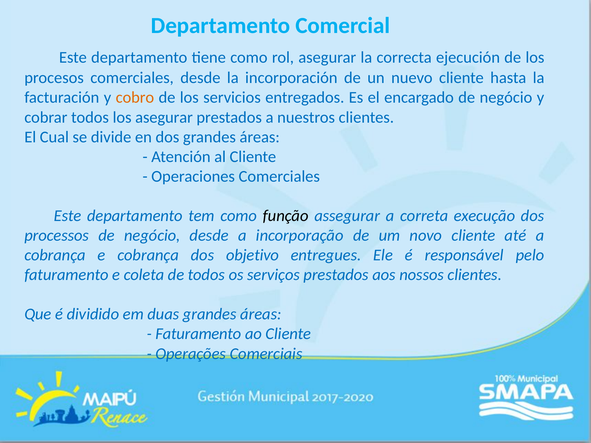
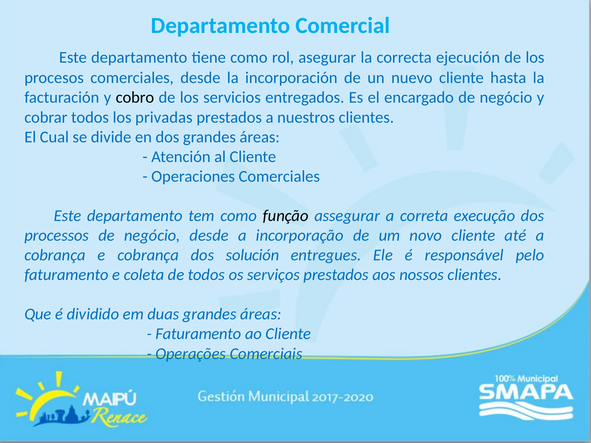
cobro colour: orange -> black
los asegurar: asegurar -> privadas
objetivo: objetivo -> solución
